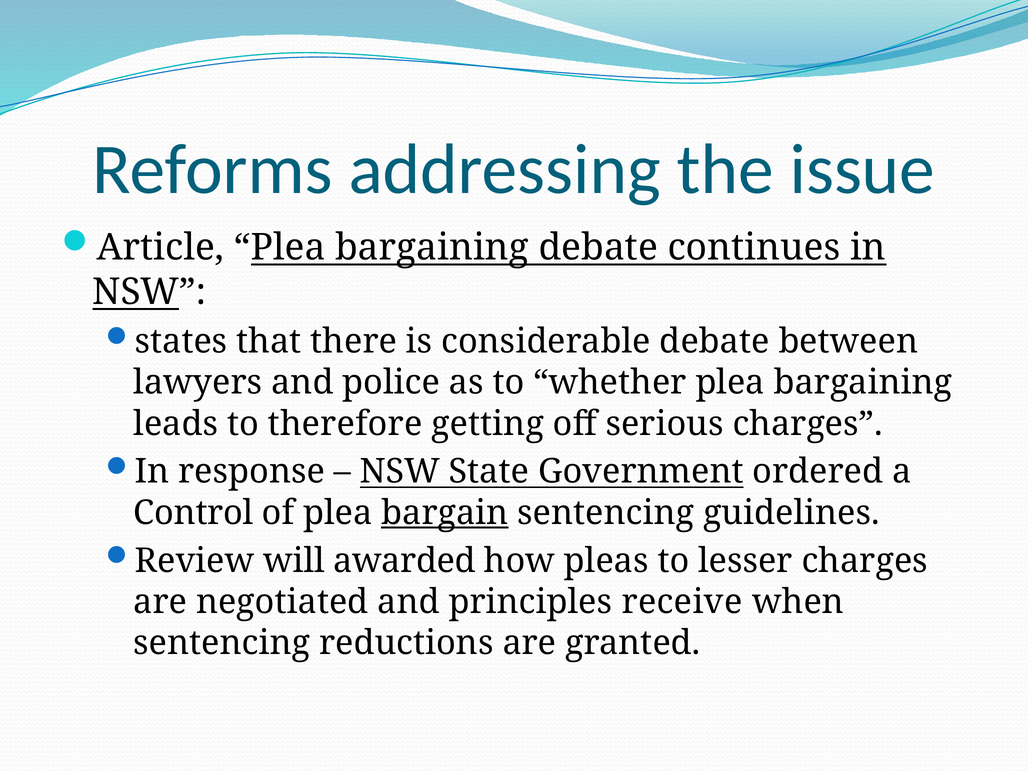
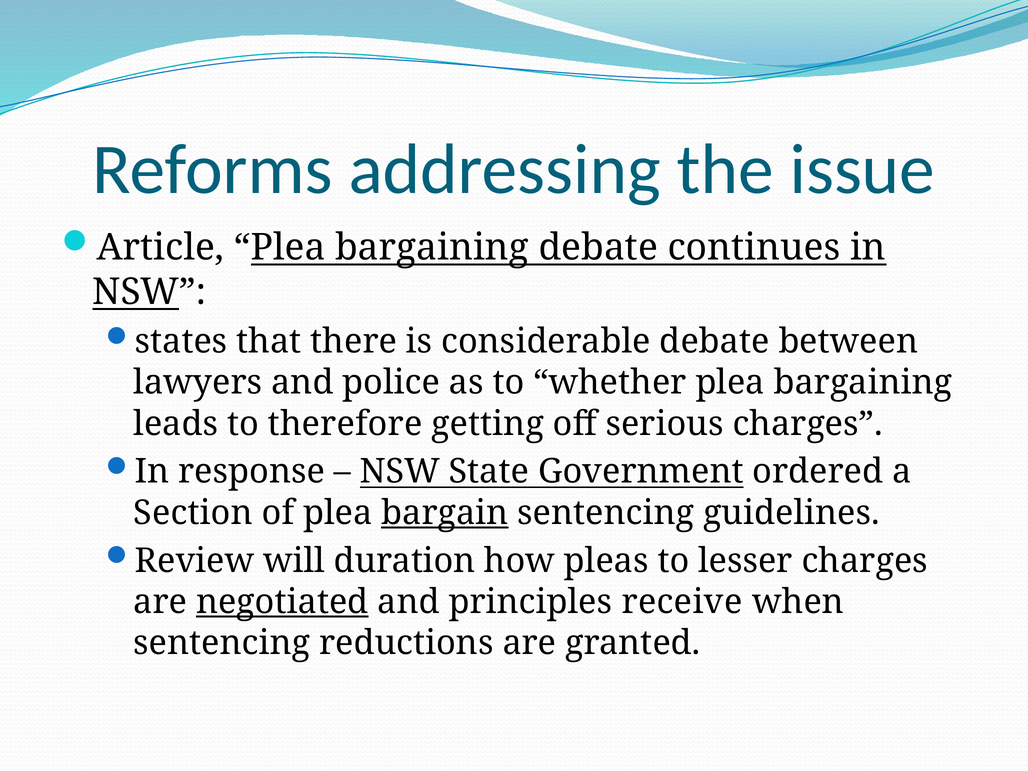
Control: Control -> Section
awarded: awarded -> duration
negotiated underline: none -> present
